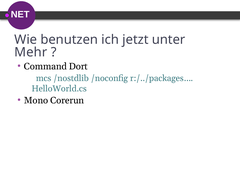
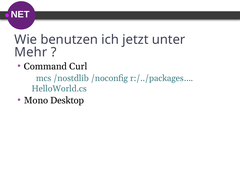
Dort: Dort -> Curl
Corerun: Corerun -> Desktop
